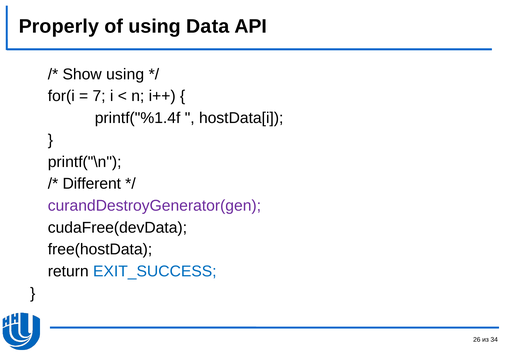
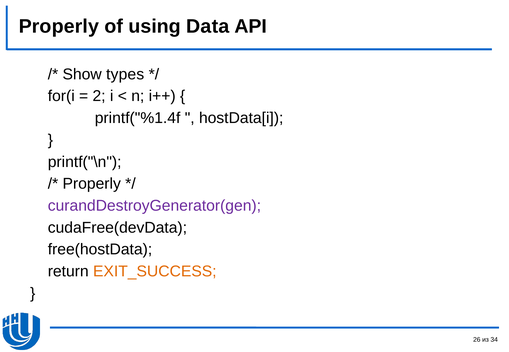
Show using: using -> types
7: 7 -> 2
Different at (92, 184): Different -> Properly
EXIT_SUCCESS colour: blue -> orange
